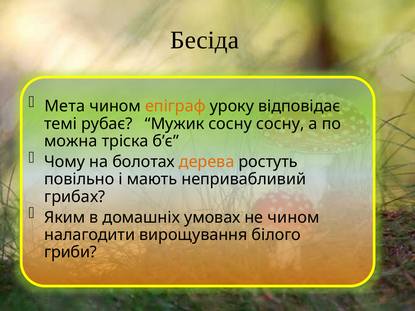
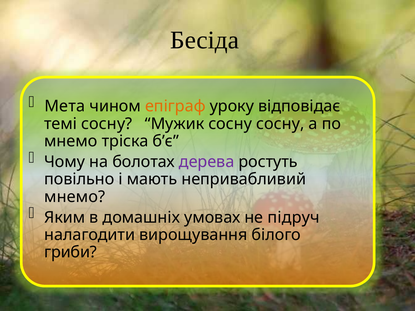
темі рубає: рубає -> сосну
можна at (71, 141): можна -> мнемо
дерева colour: orange -> purple
грибах at (75, 197): грибах -> мнемо
не чином: чином -> підруч
